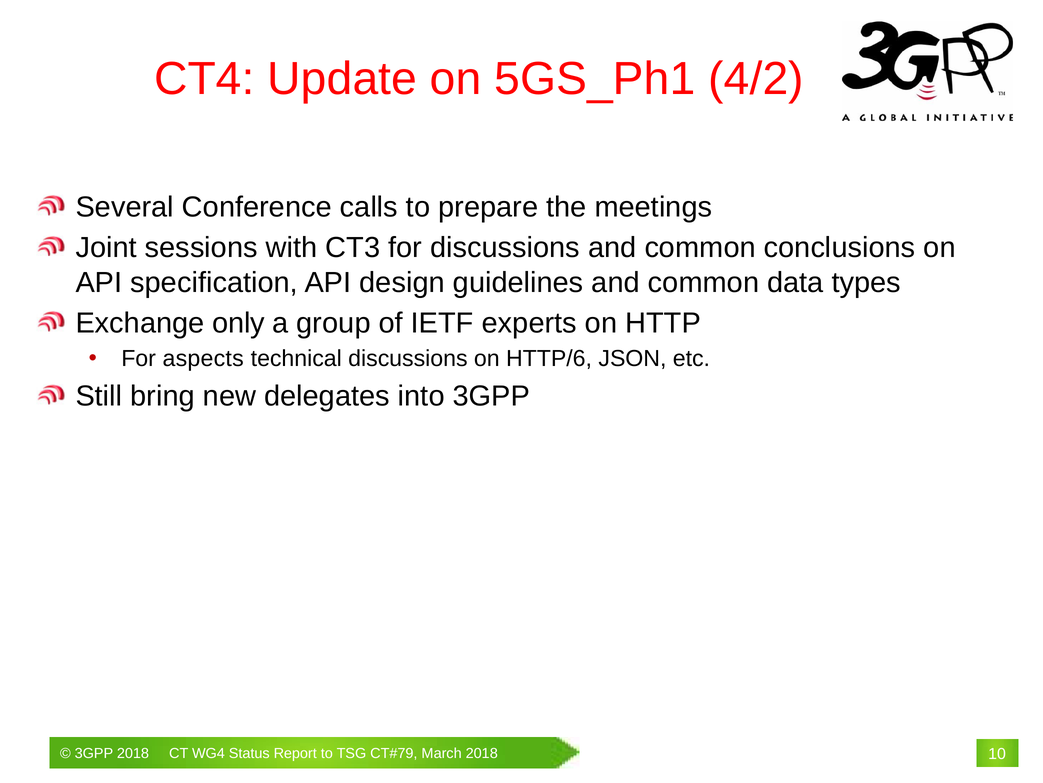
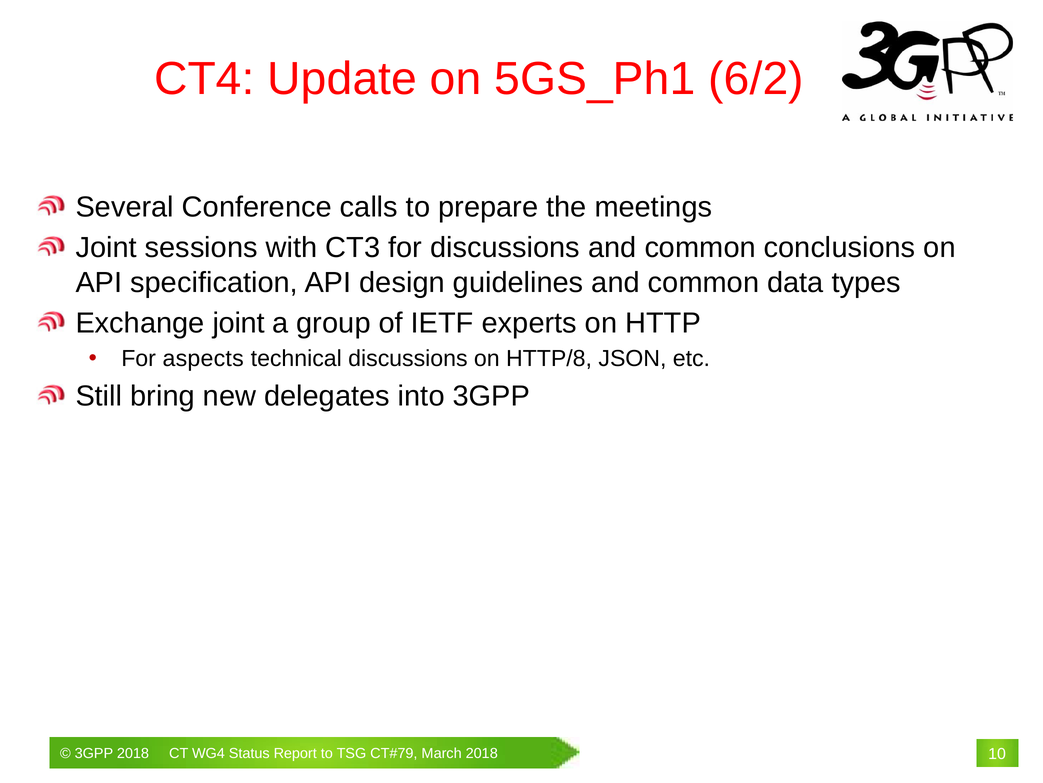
4/2: 4/2 -> 6/2
Exchange only: only -> joint
HTTP/6: HTTP/6 -> HTTP/8
